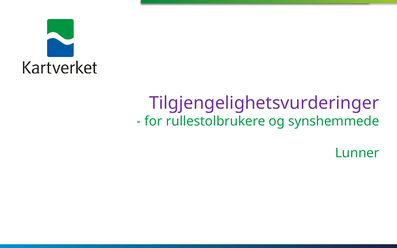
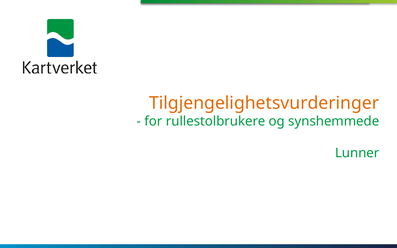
Tilgjengelighetsvurderinger colour: purple -> orange
